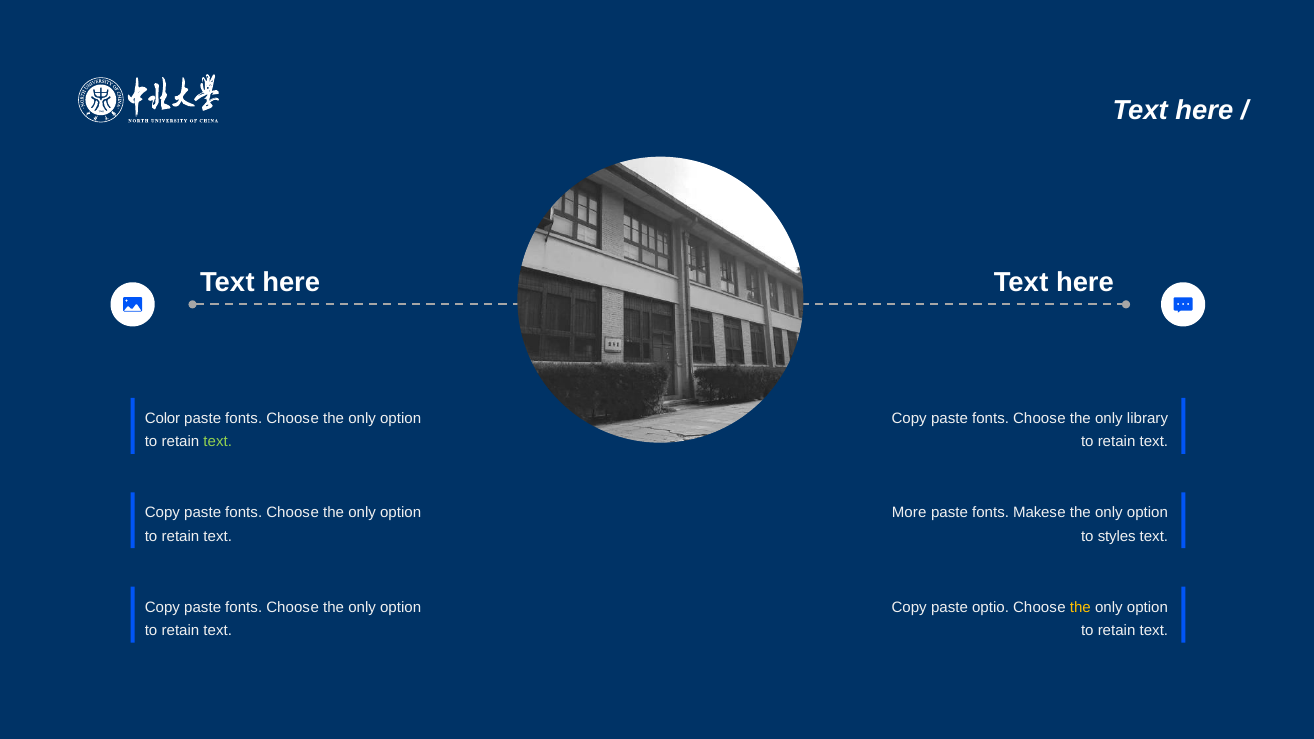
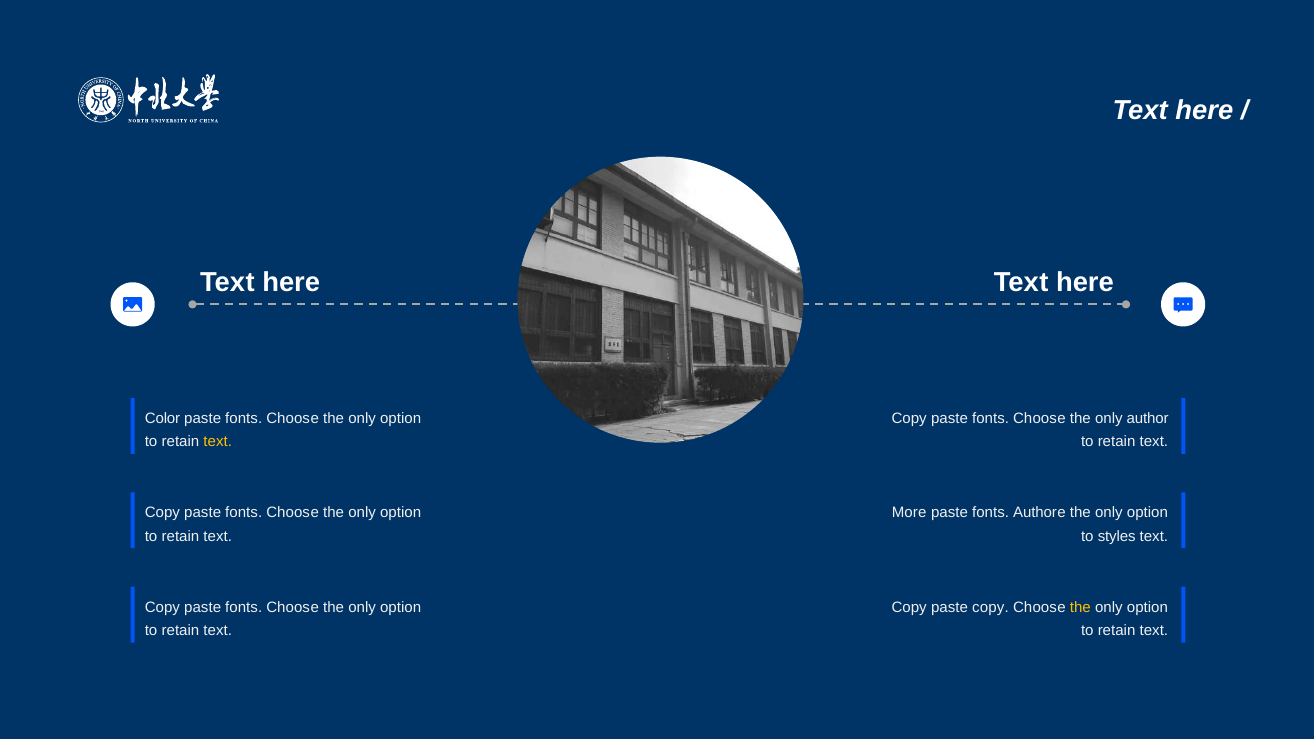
only library: library -> author
text at (218, 442) colour: light green -> yellow
fonts Makes: Makes -> Author
paste optio: optio -> copy
